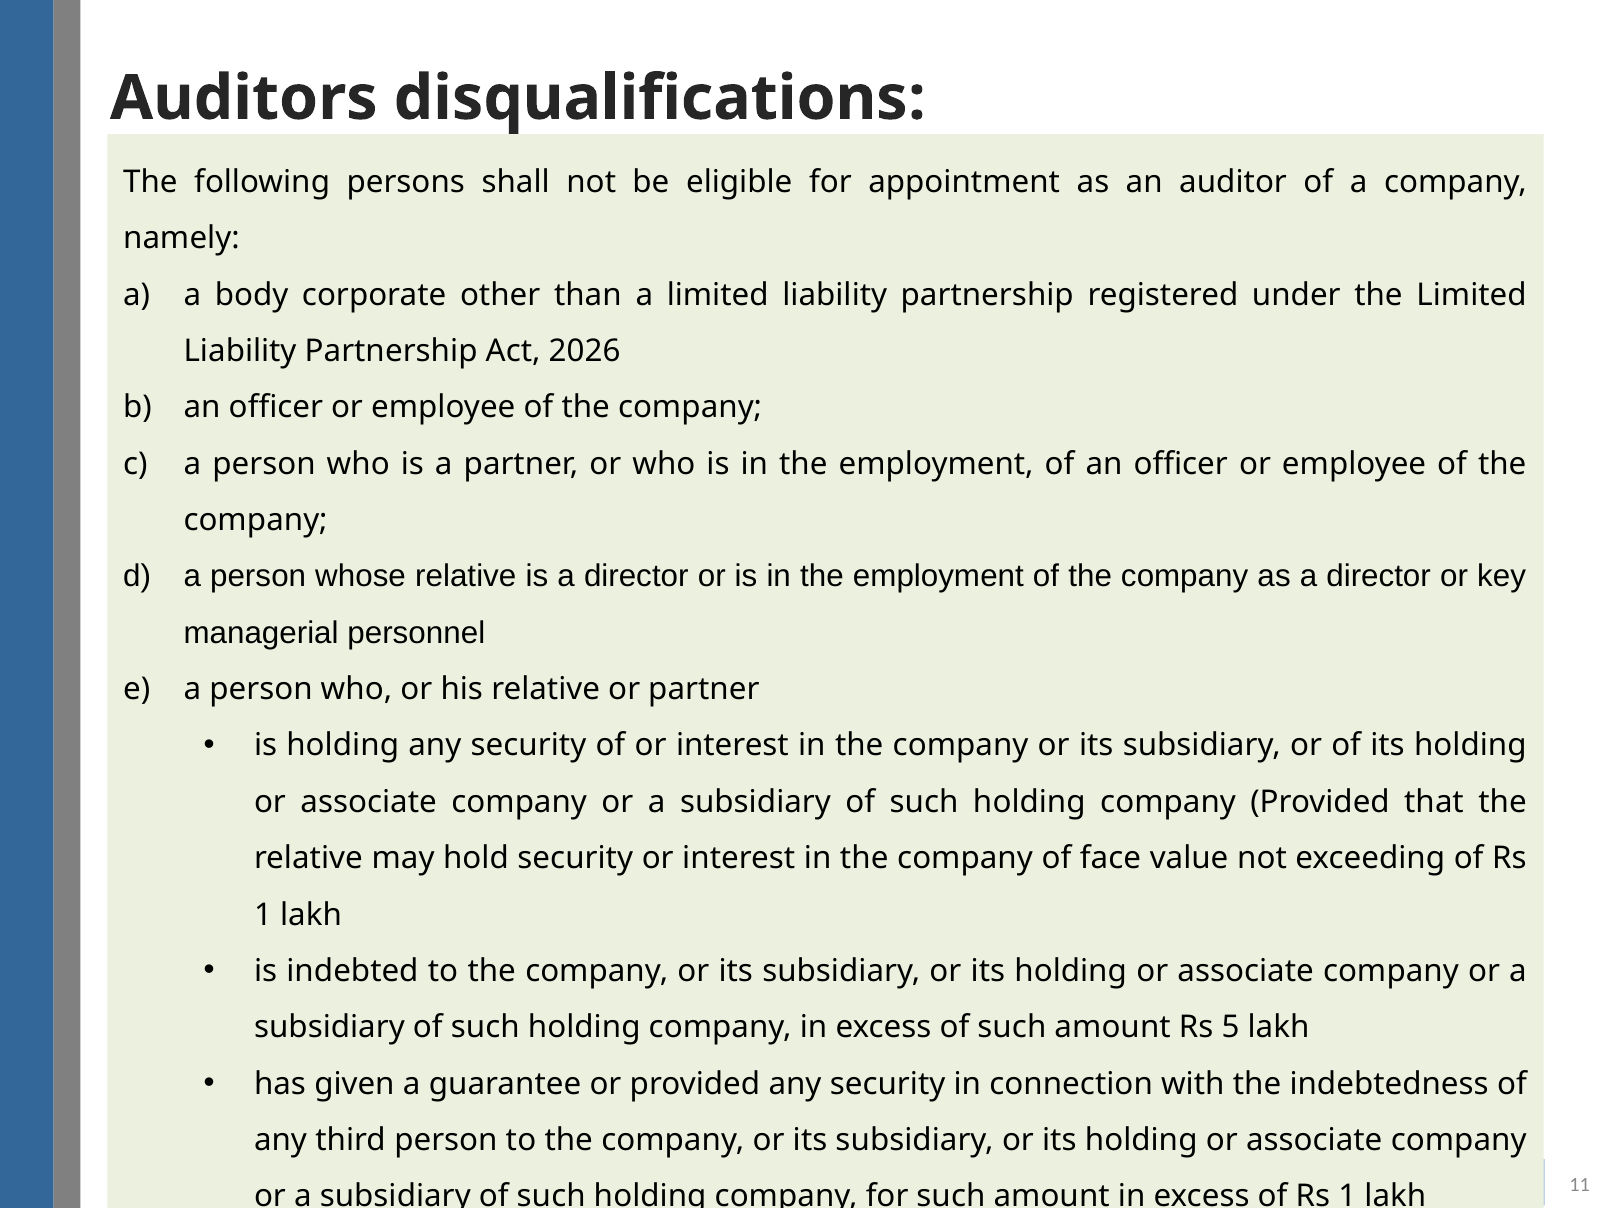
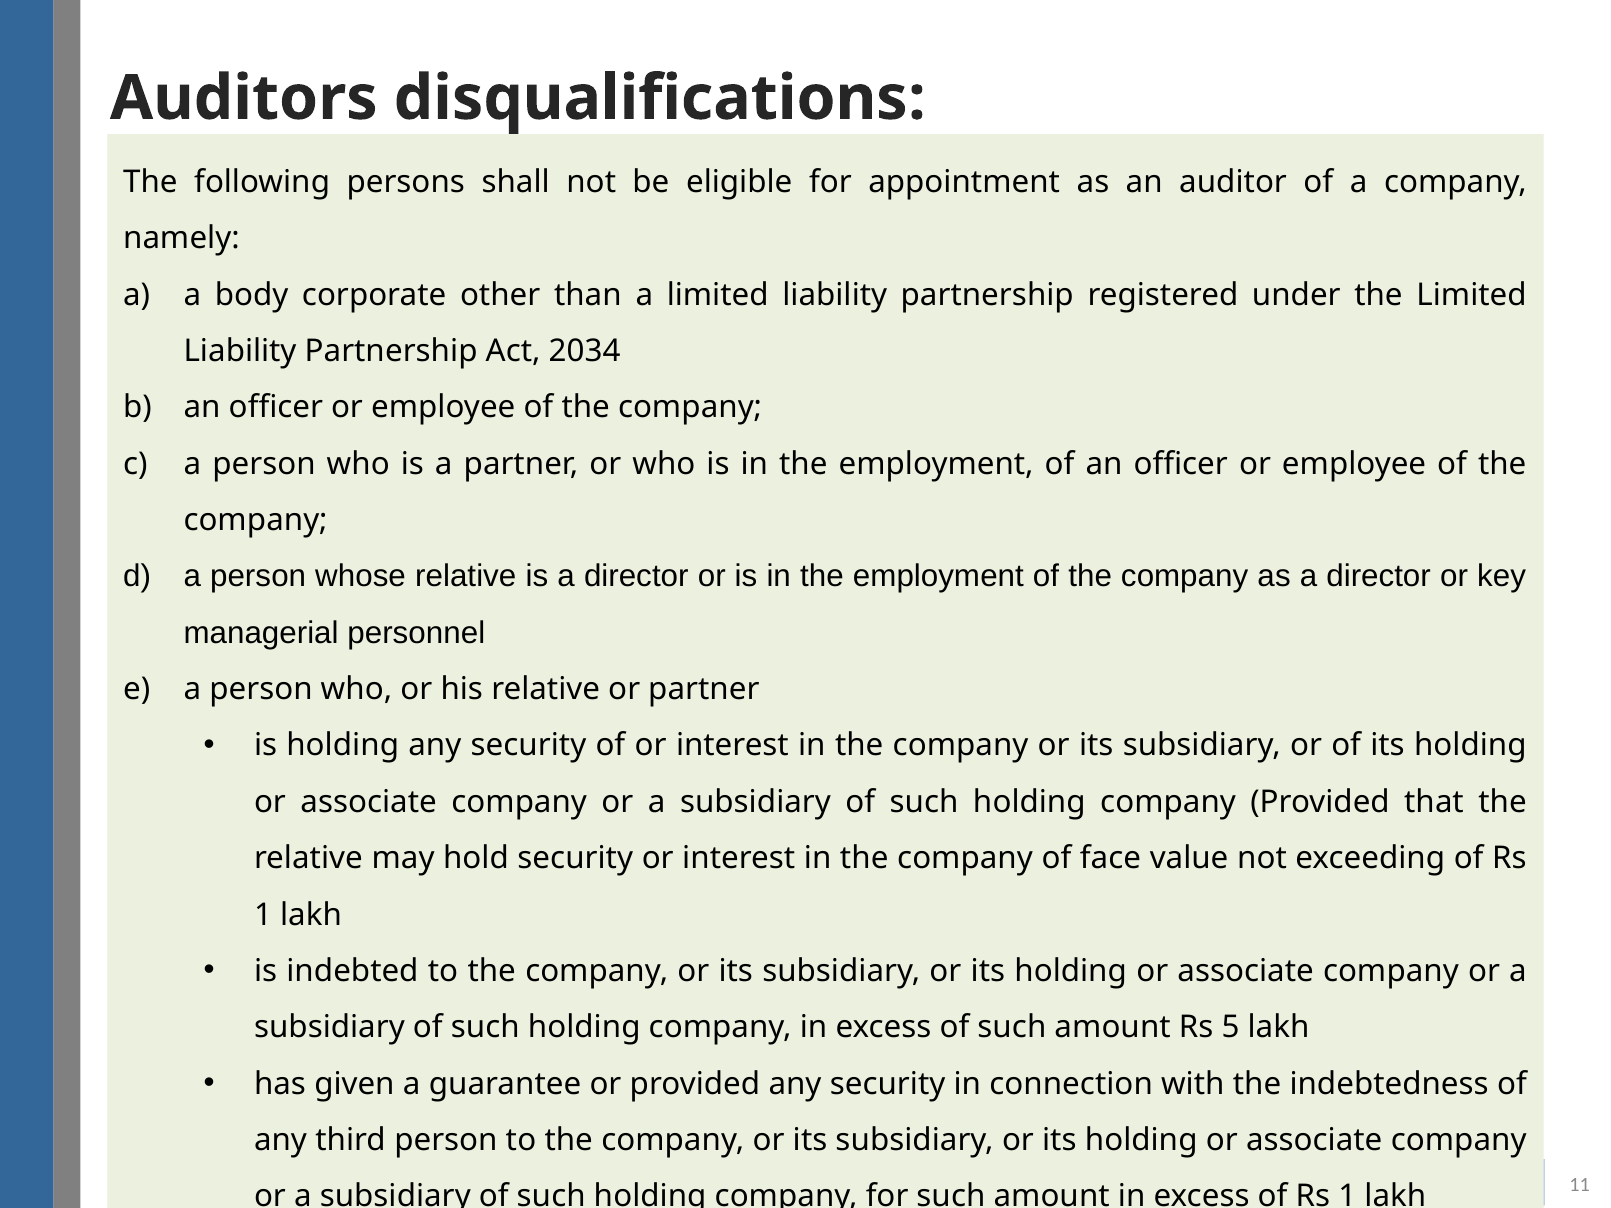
2026: 2026 -> 2034
